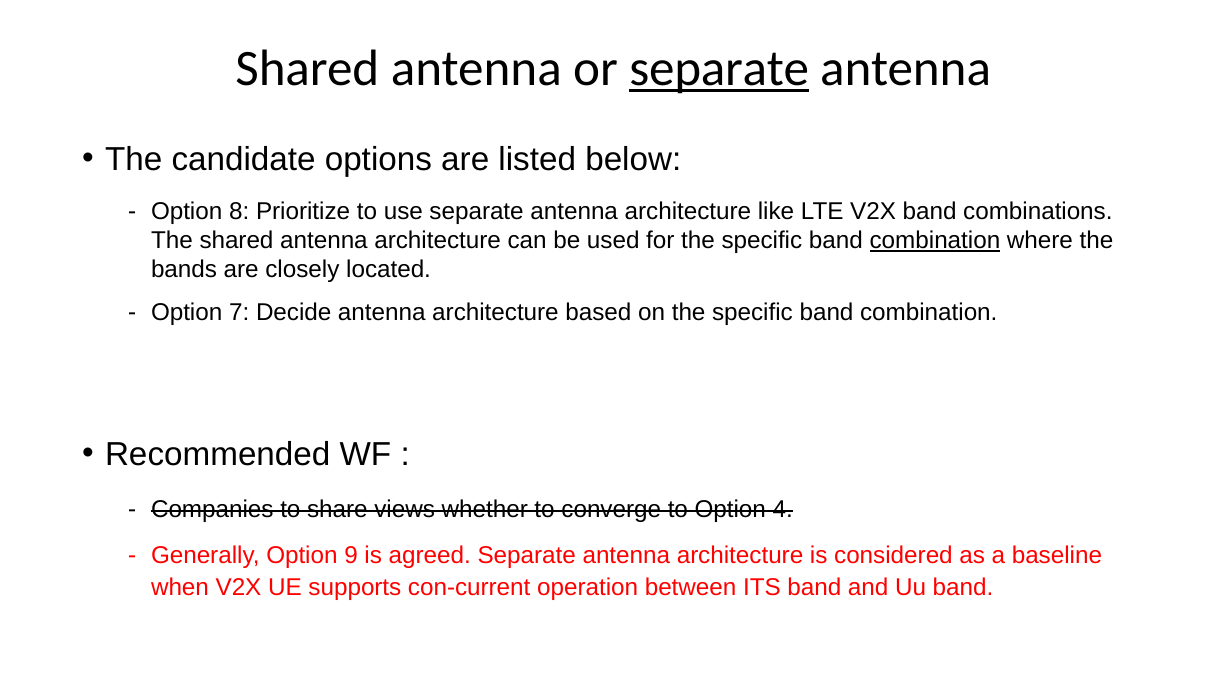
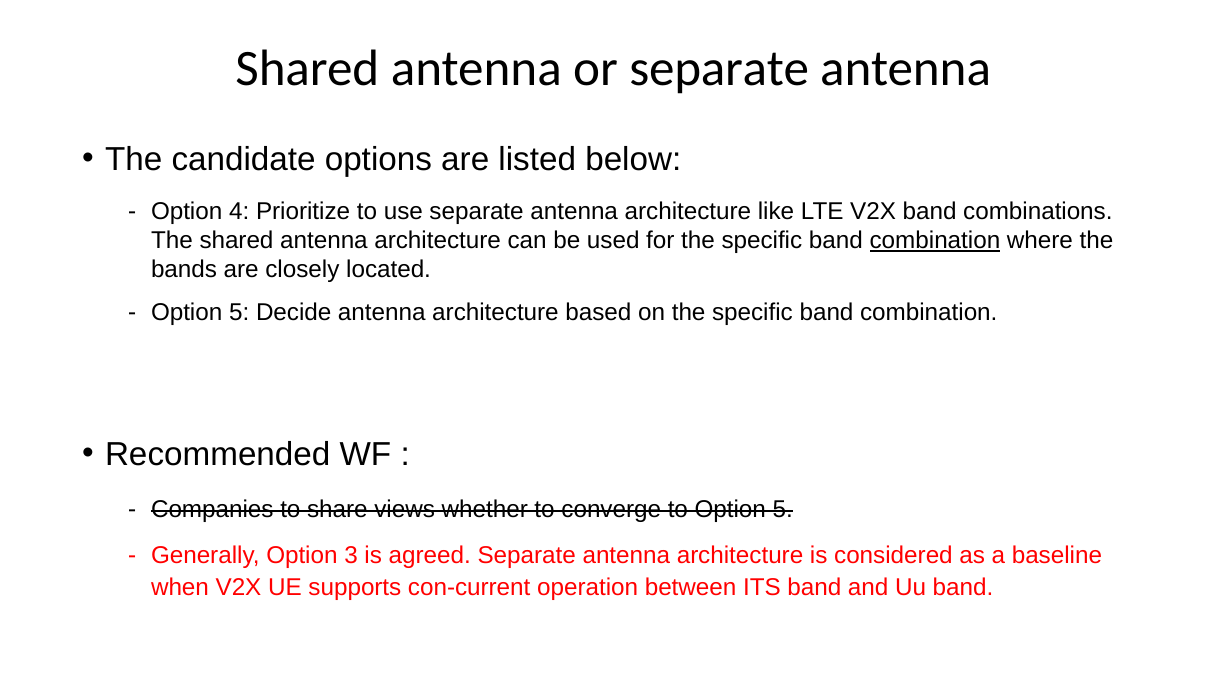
separate at (719, 68) underline: present -> none
8: 8 -> 4
7 at (239, 313): 7 -> 5
to Option 4: 4 -> 5
9: 9 -> 3
